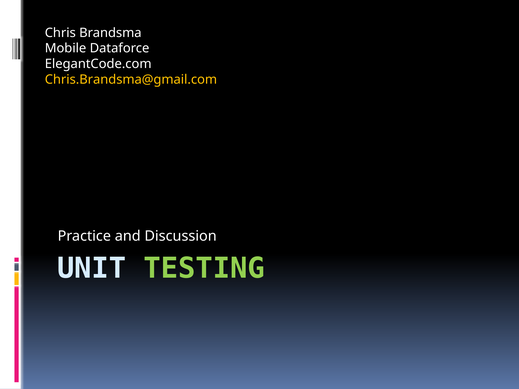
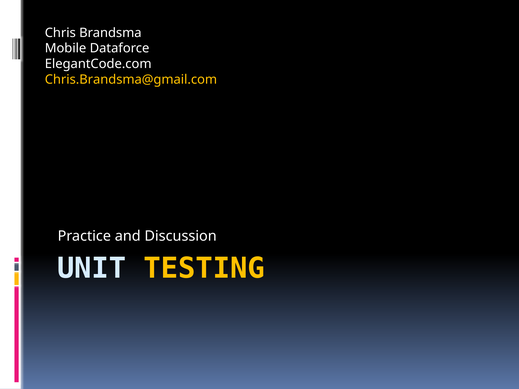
TESTING colour: light green -> yellow
